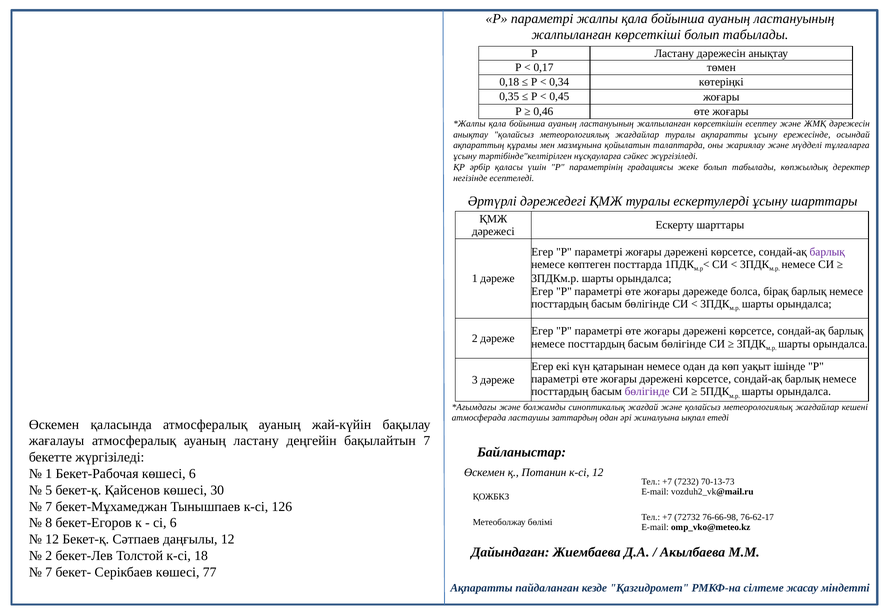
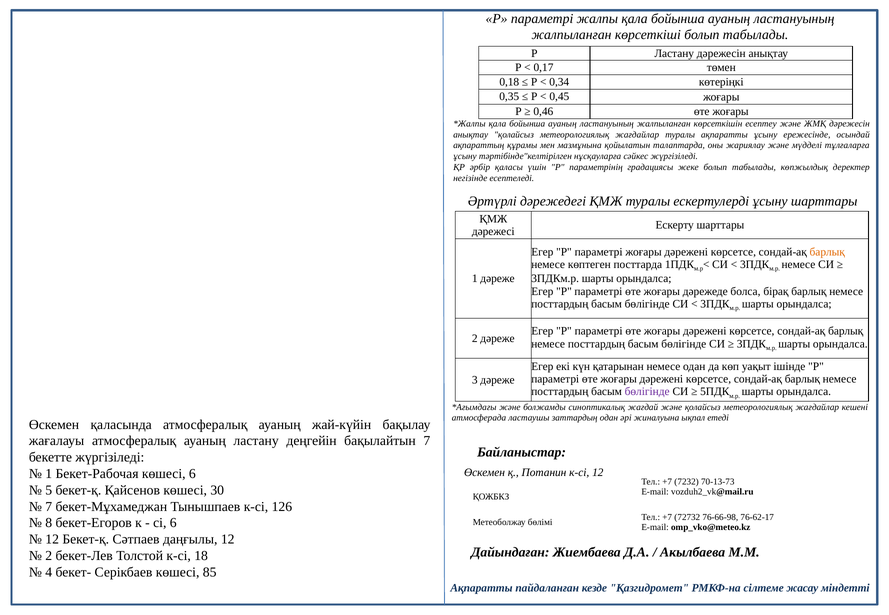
барлық at (827, 252) colour: purple -> orange
7 at (49, 573): 7 -> 4
77: 77 -> 85
